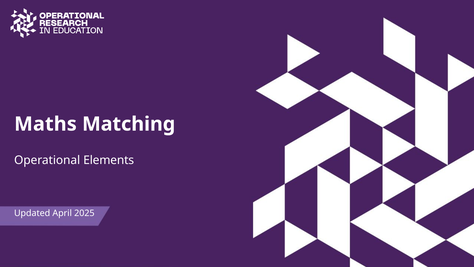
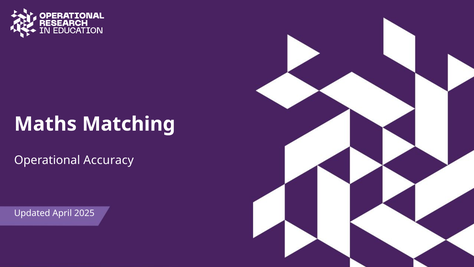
Elements: Elements -> Accuracy
